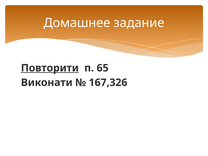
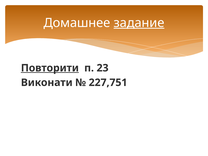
задание underline: none -> present
65: 65 -> 23
167,326: 167,326 -> 227,751
